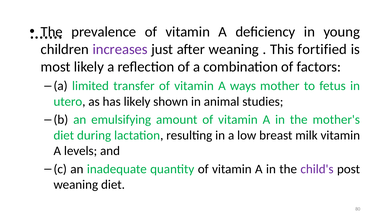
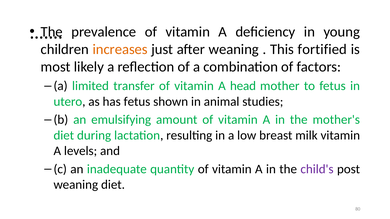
increases colour: purple -> orange
ways: ways -> head
has likely: likely -> fetus
